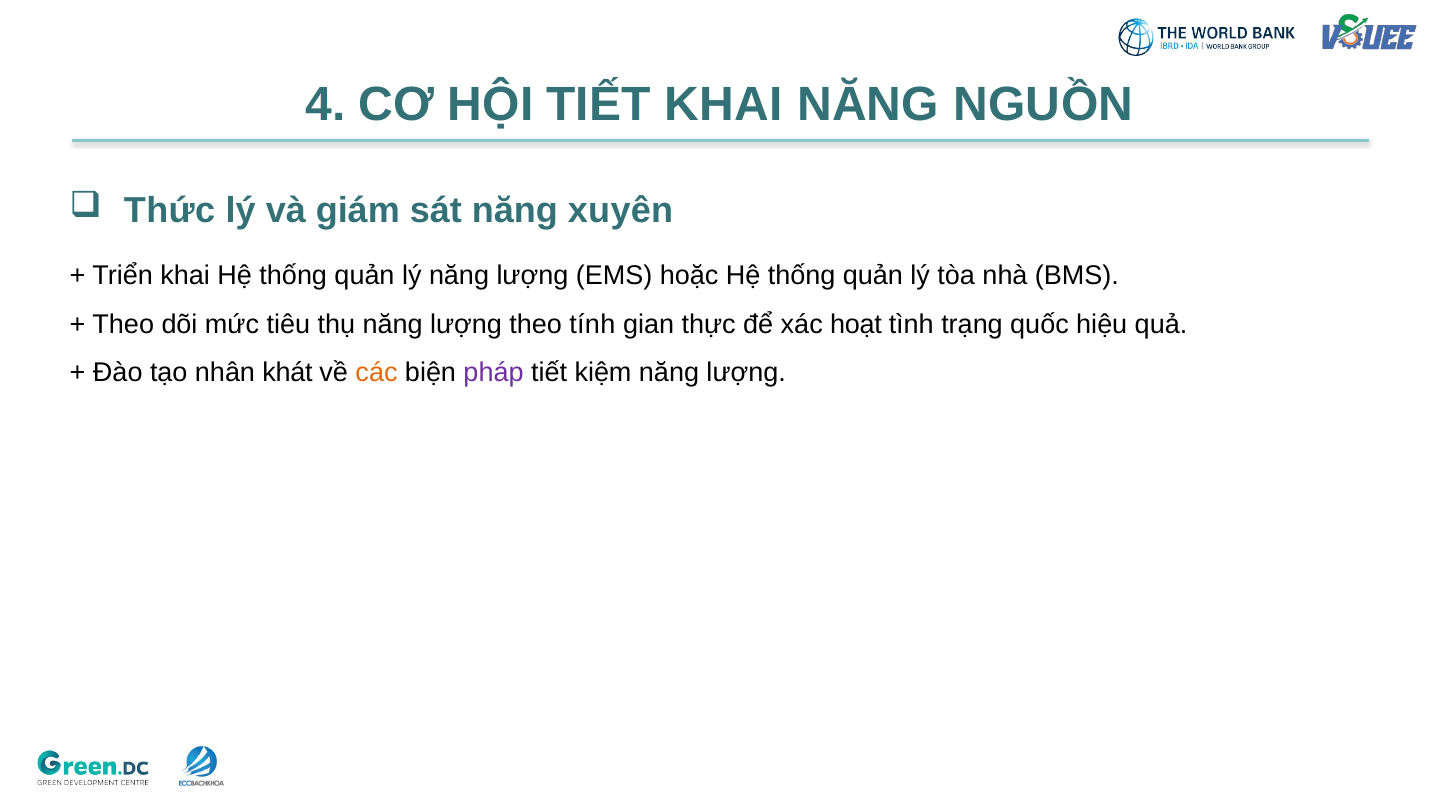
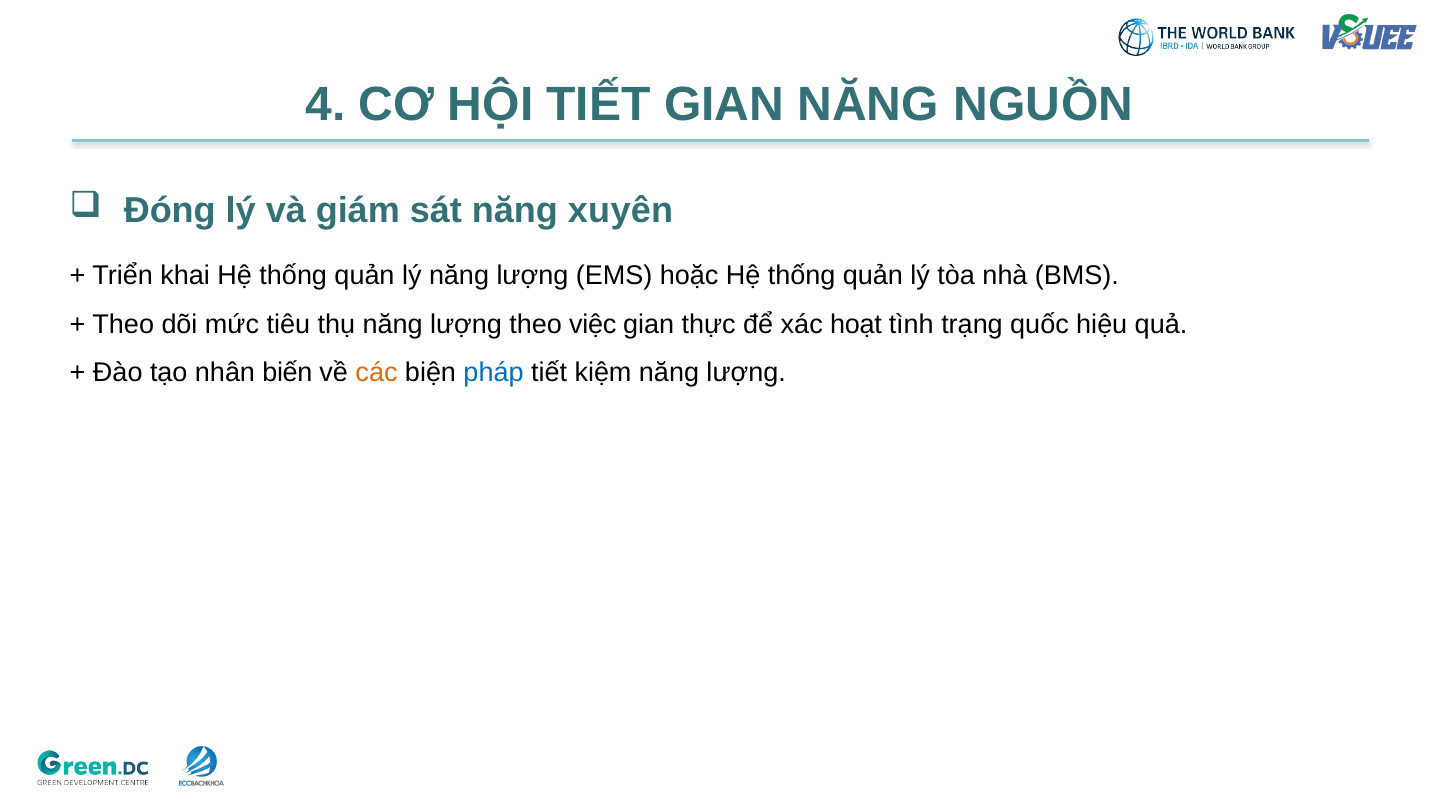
TIẾT KHAI: KHAI -> GIAN
Thức: Thức -> Đóng
tính: tính -> việc
khát: khát -> biến
pháp colour: purple -> blue
